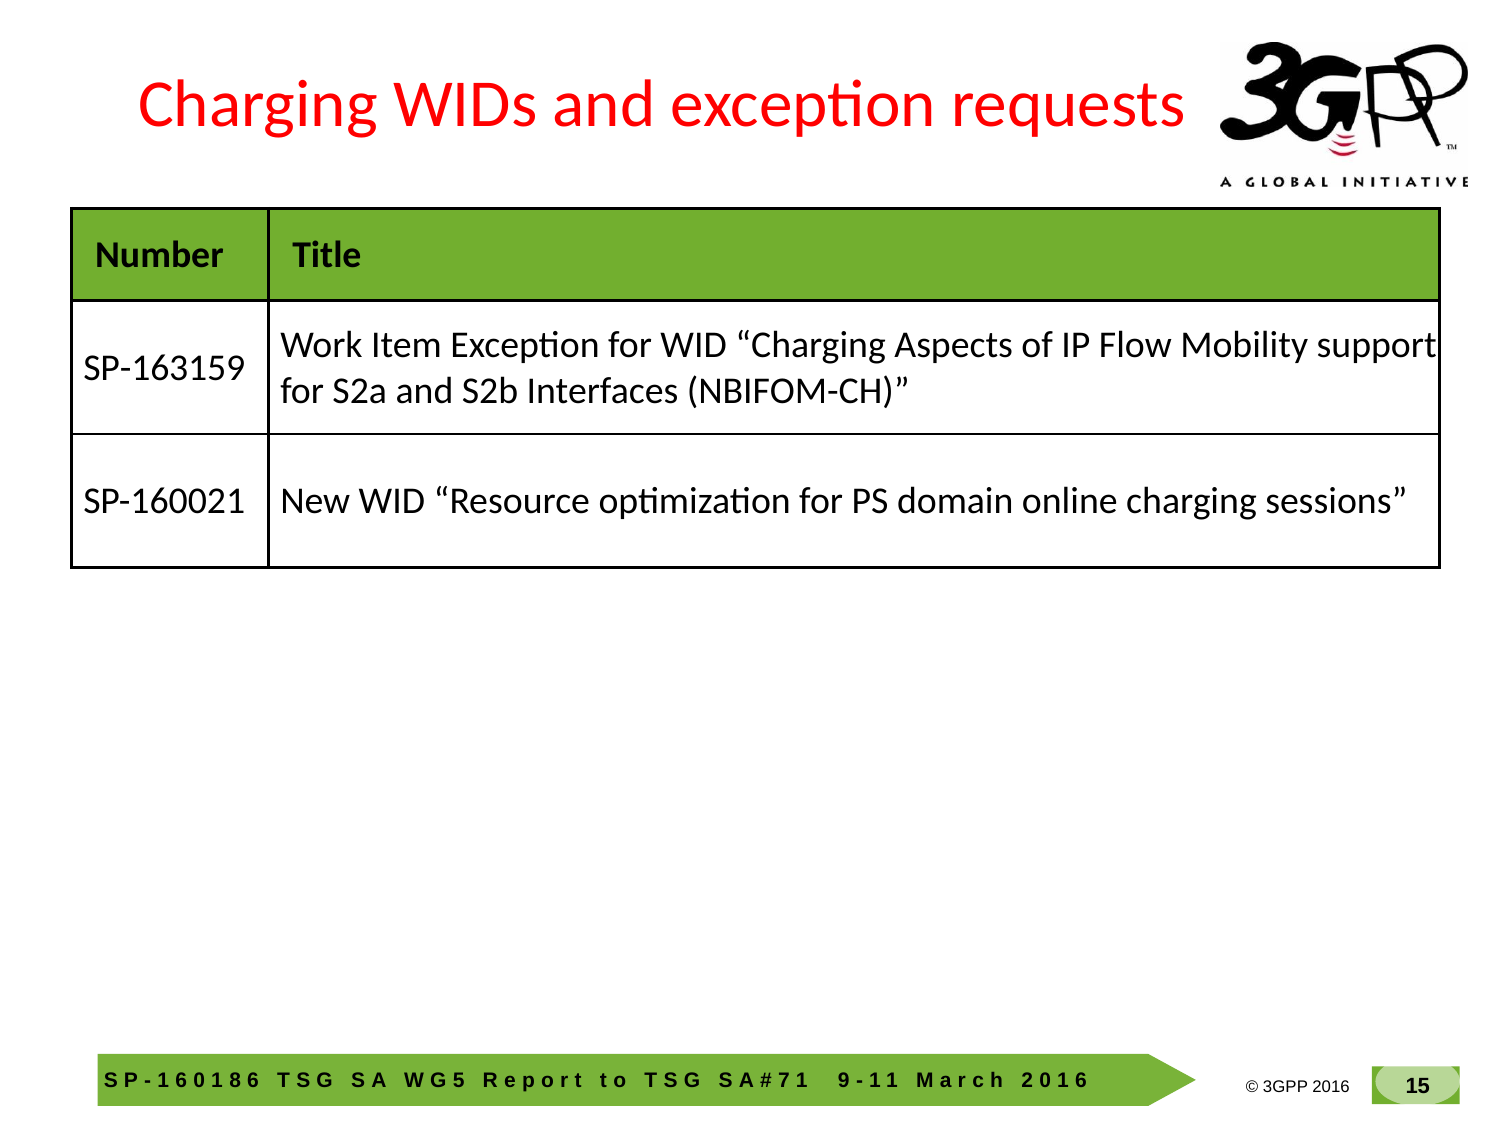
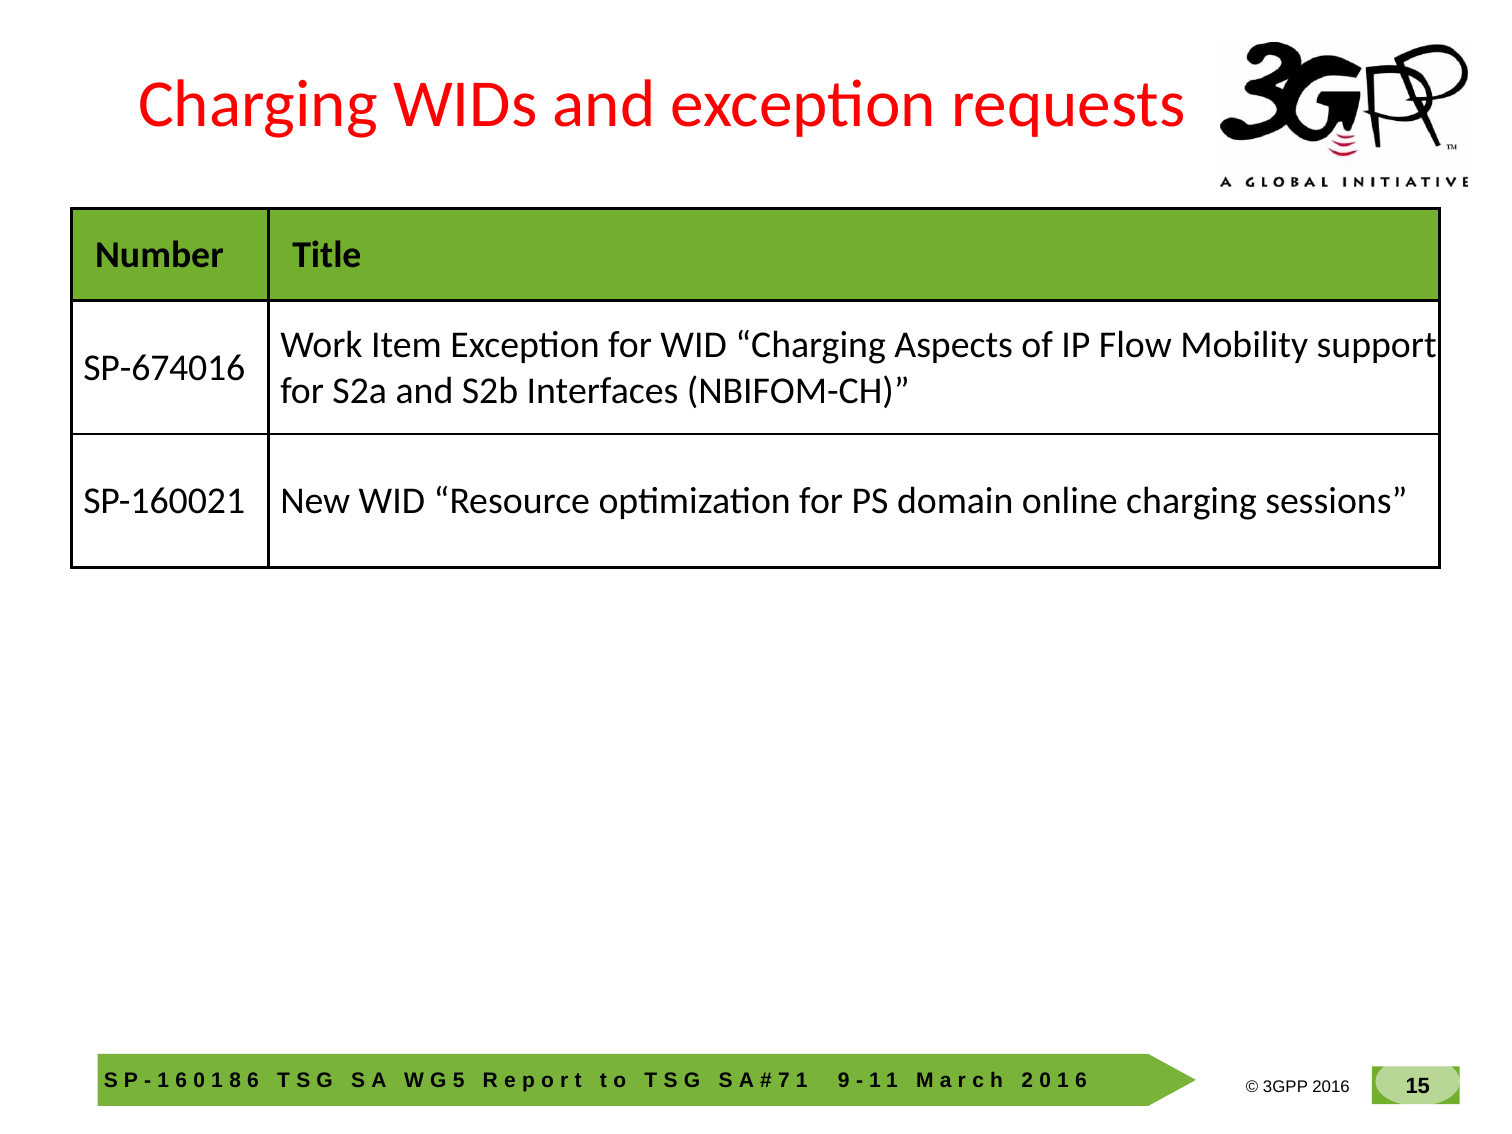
SP-163159: SP-163159 -> SP-674016
